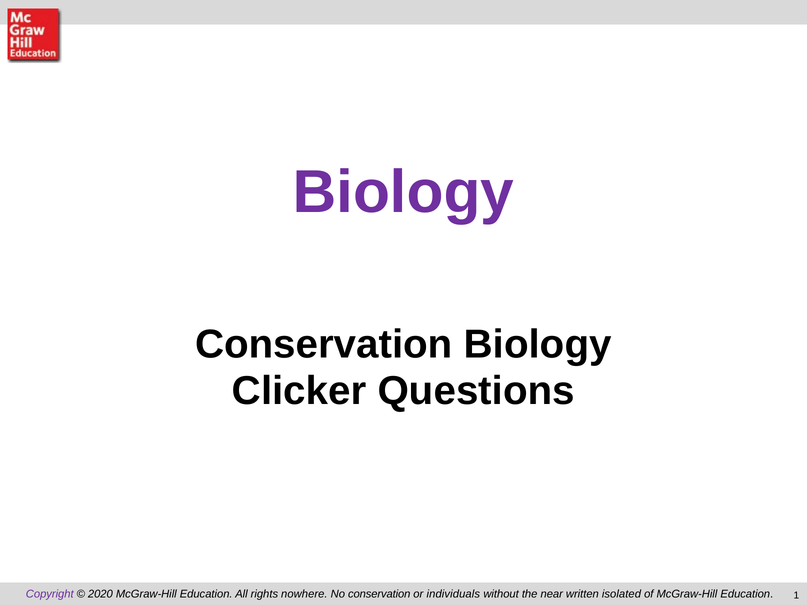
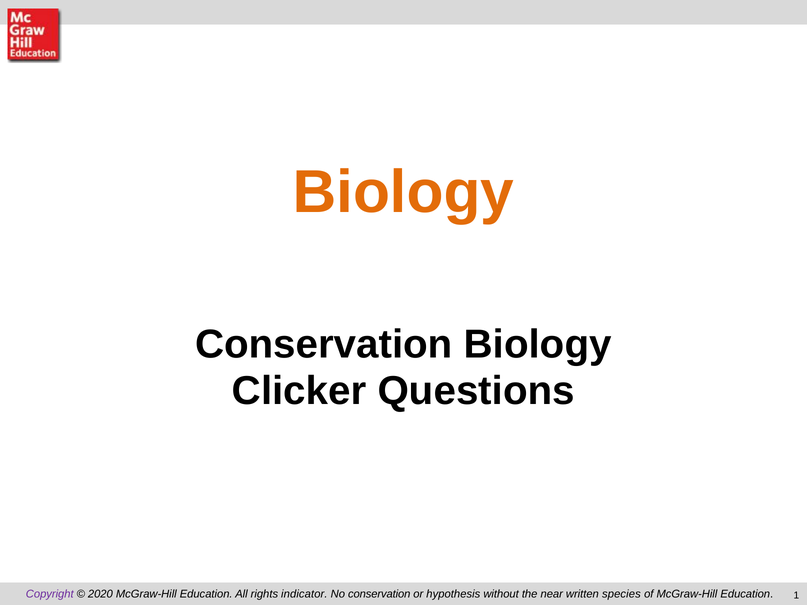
Biology at (403, 193) colour: purple -> orange
nowhere: nowhere -> indicator
individuals: individuals -> hypothesis
isolated: isolated -> species
